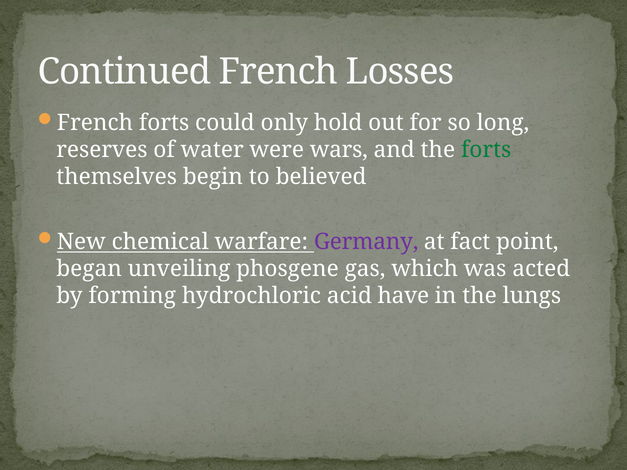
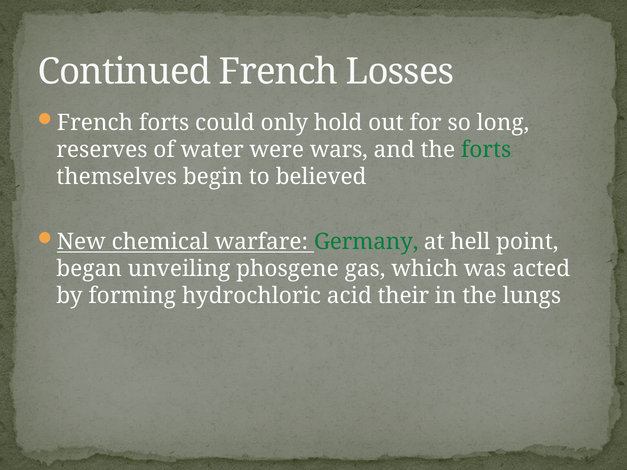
Germany colour: purple -> green
fact: fact -> hell
have: have -> their
